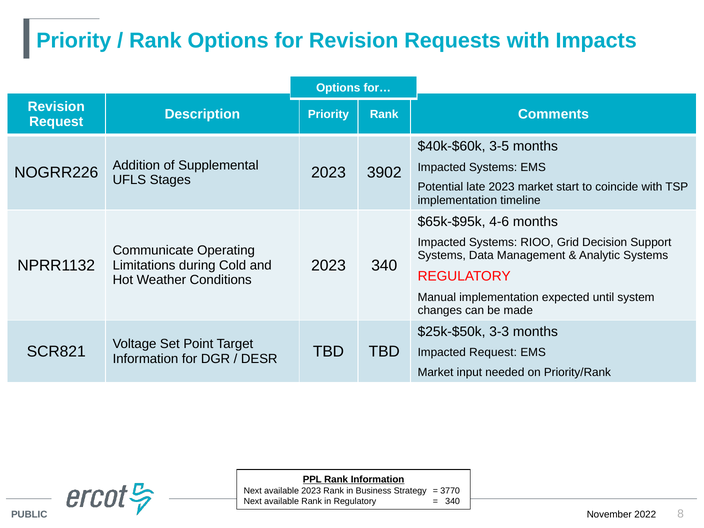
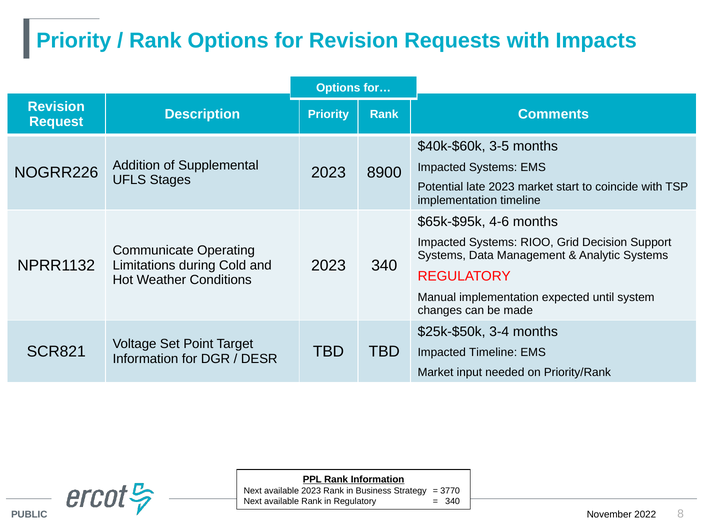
3902: 3902 -> 8900
3-3: 3-3 -> 3-4
Impacted Request: Request -> Timeline
